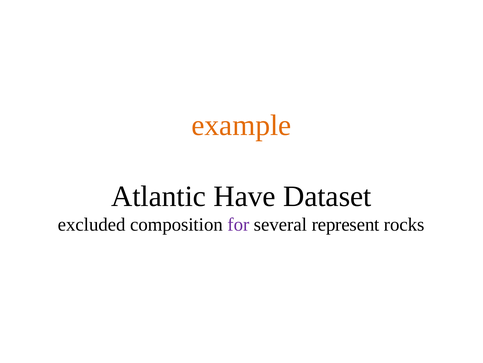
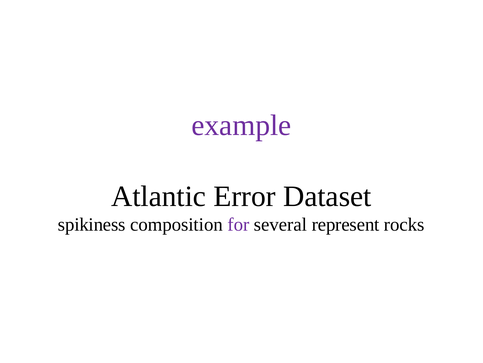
example colour: orange -> purple
Have: Have -> Error
excluded: excluded -> spikiness
